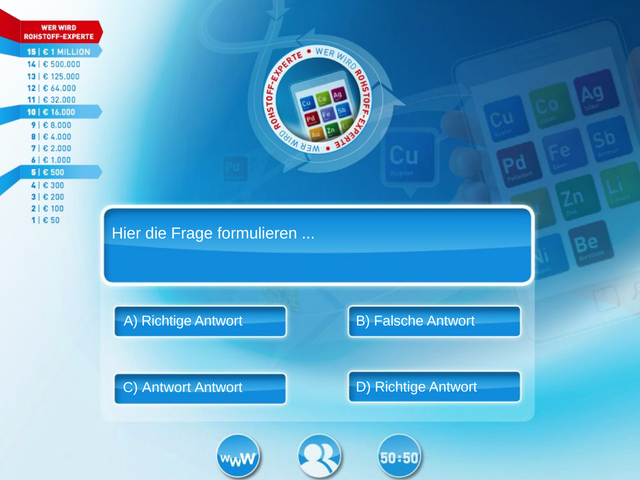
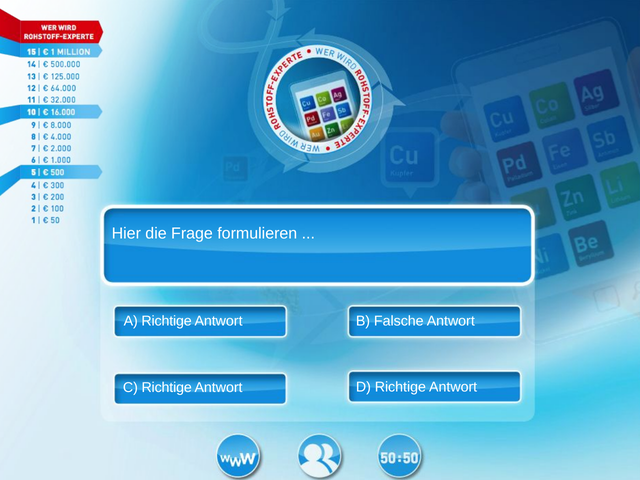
C Antwort: Antwort -> Richtige
